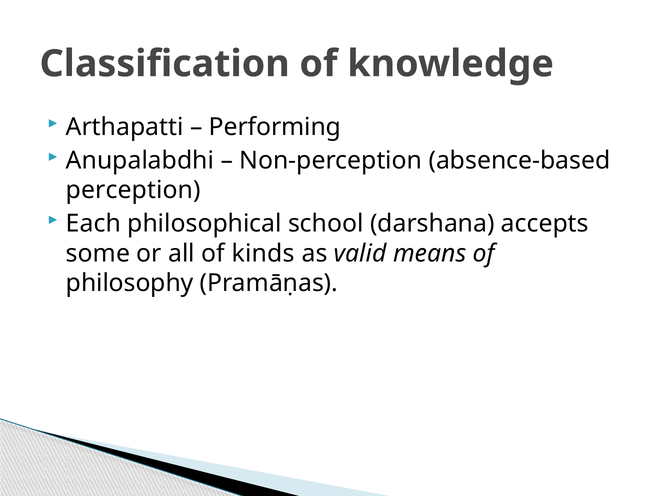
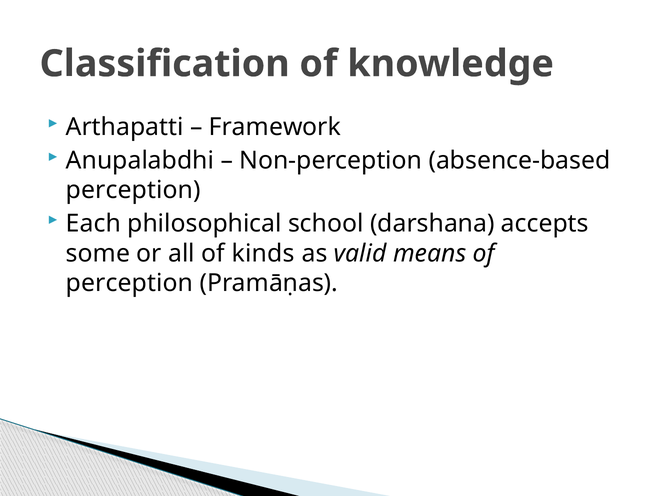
Performing: Performing -> Framework
philosophy at (130, 283): philosophy -> perception
